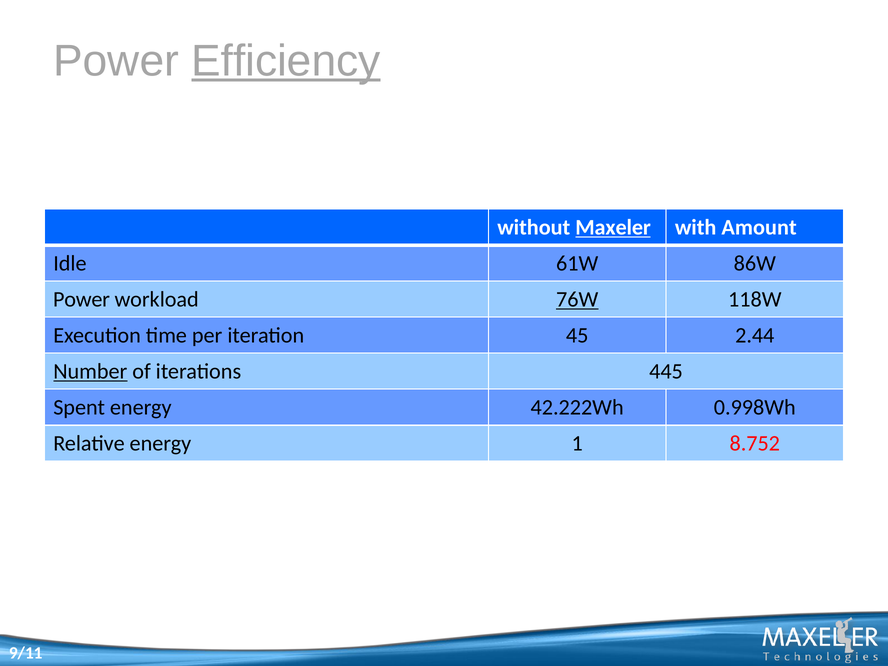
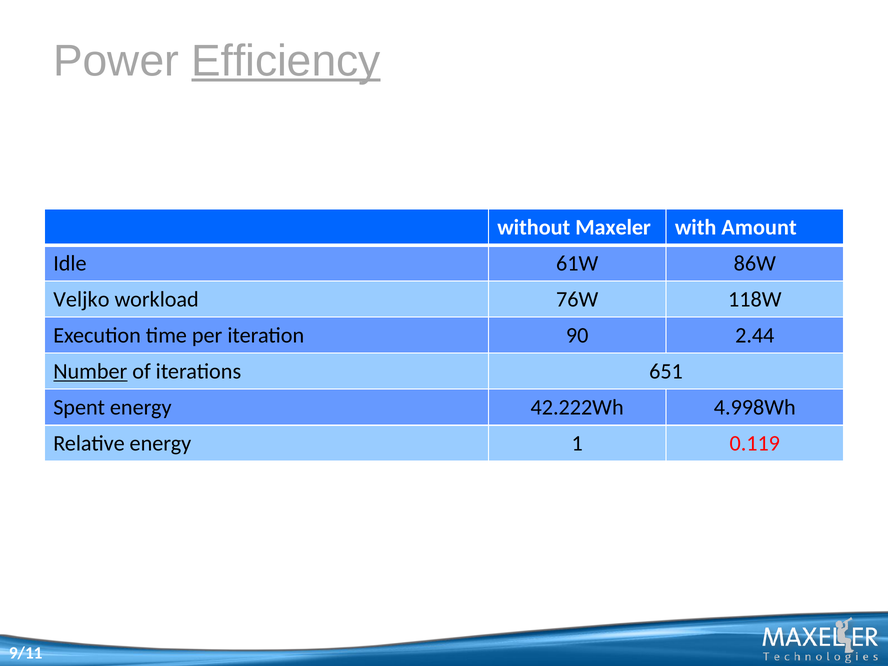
Maxeler underline: present -> none
Power at (82, 299): Power -> Veljko
76W underline: present -> none
45: 45 -> 90
445: 445 -> 651
0.998Wh: 0.998Wh -> 4.998Wh
8.752: 8.752 -> 0.119
